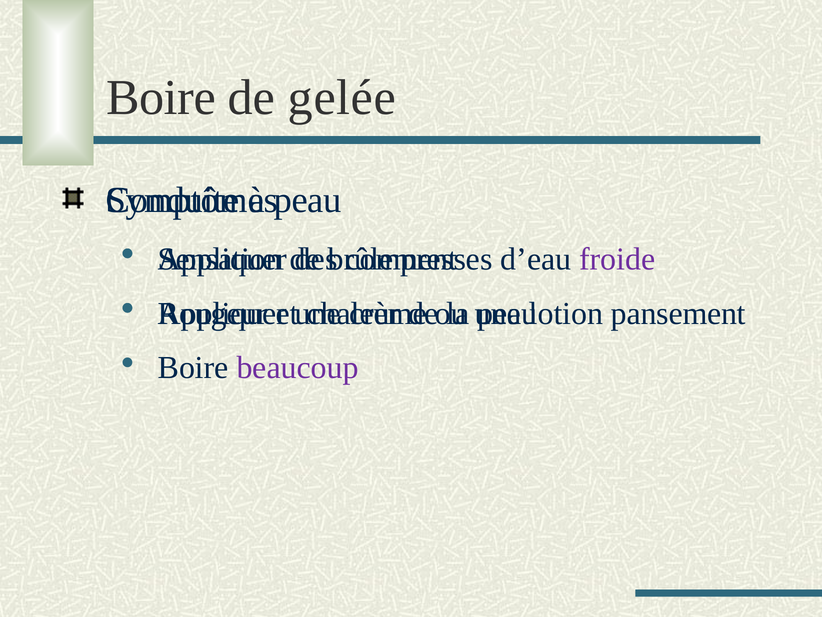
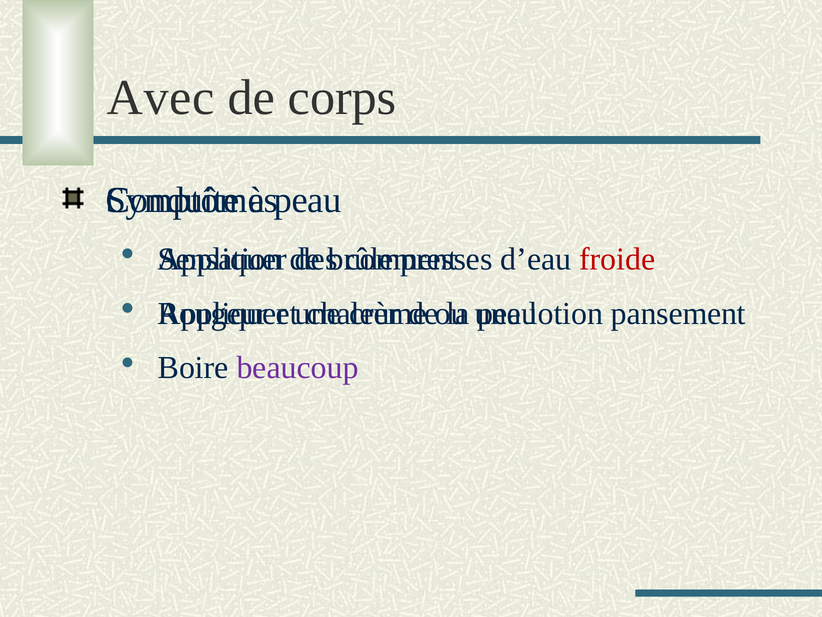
Boire at (161, 98): Boire -> Avec
gelée: gelée -> corps
froide colour: purple -> red
